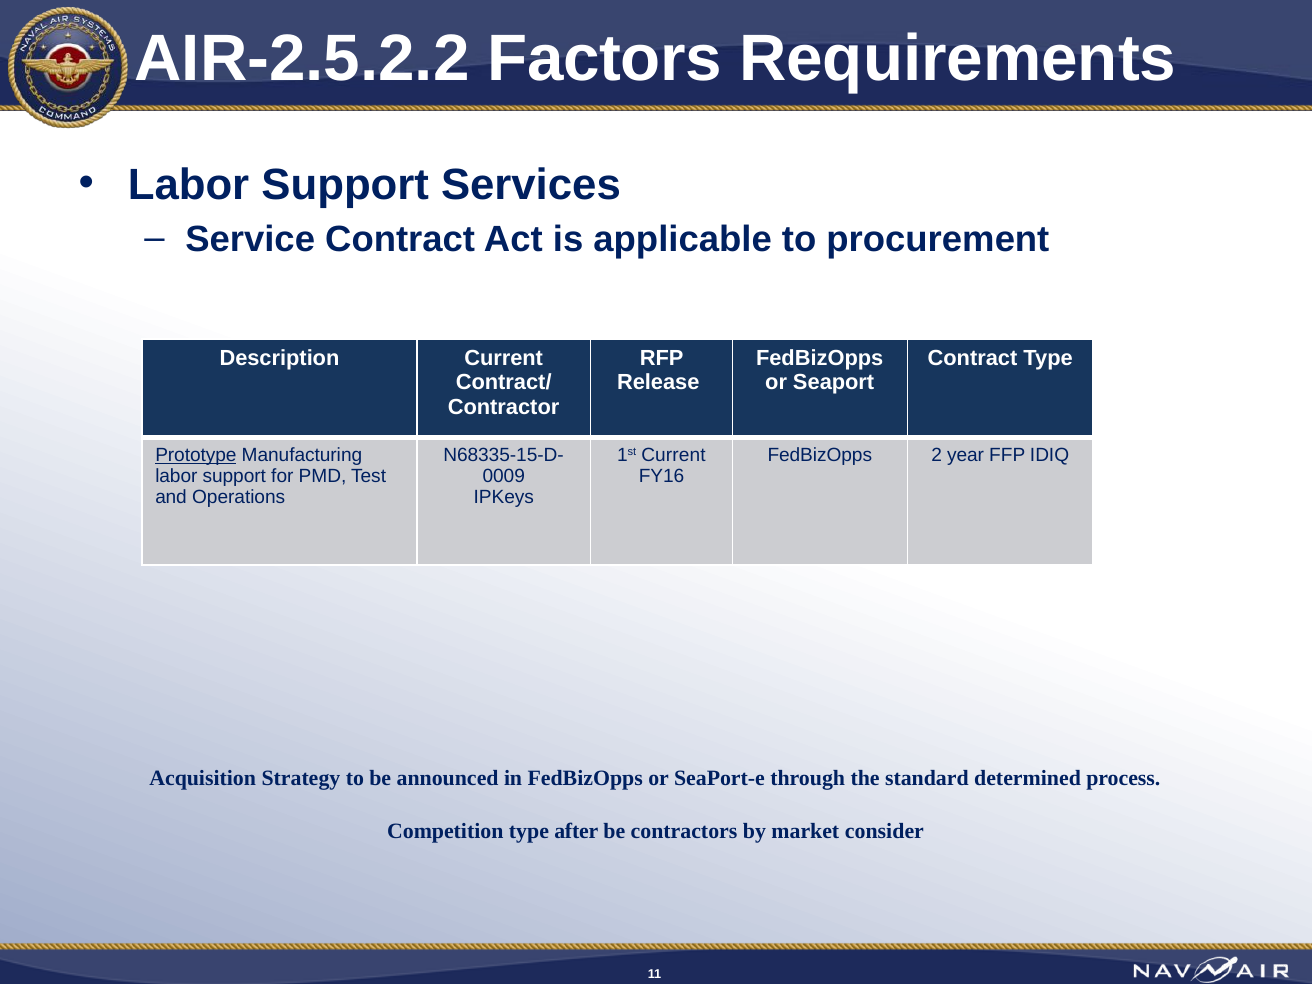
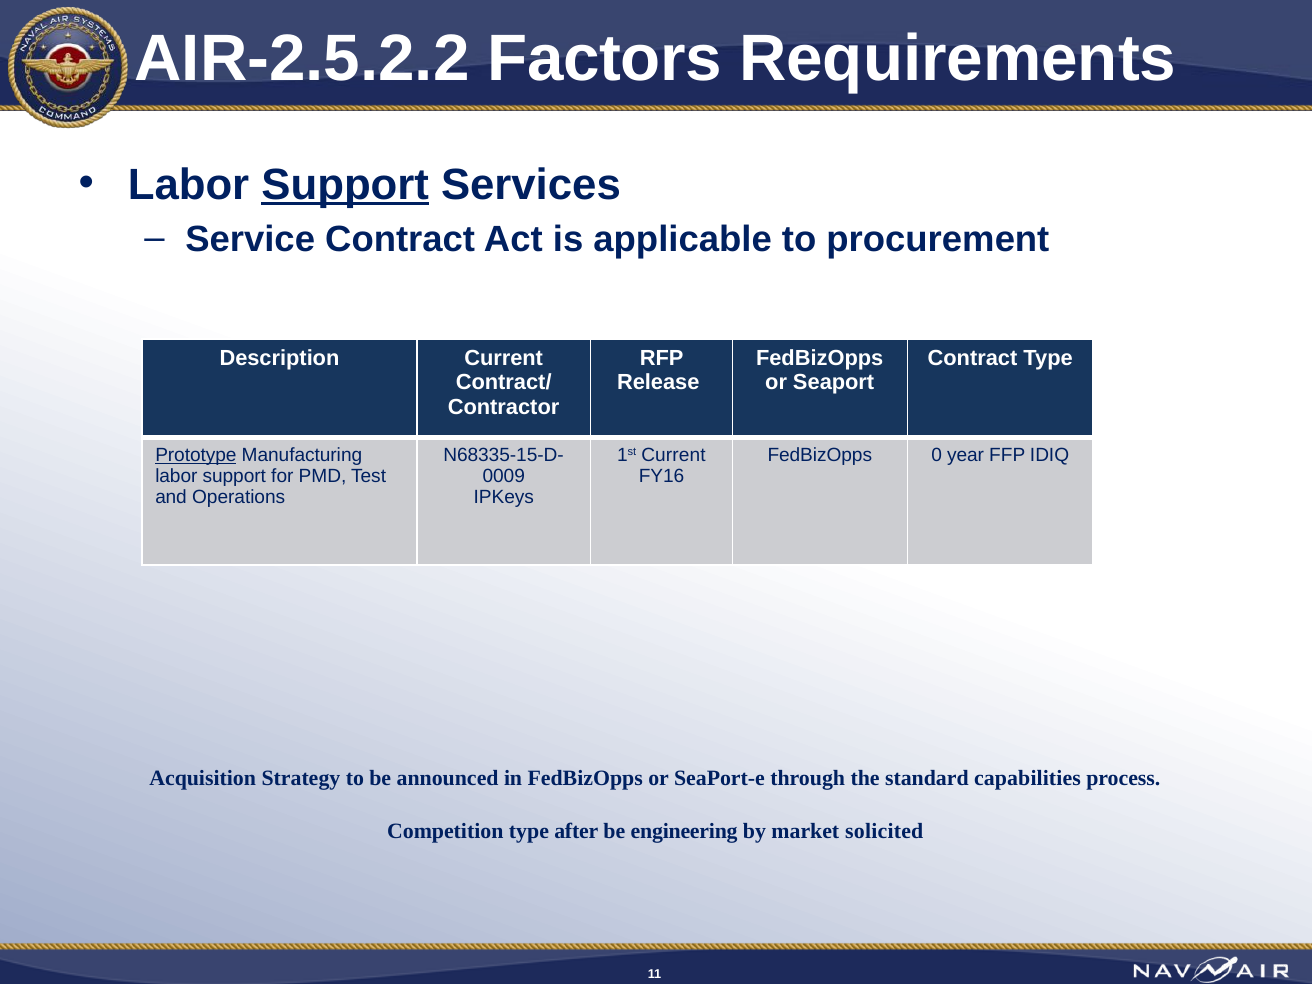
Support at (345, 185) underline: none -> present
2: 2 -> 0
determined: determined -> capabilities
contractors: contractors -> engineering
consider: consider -> solicited
